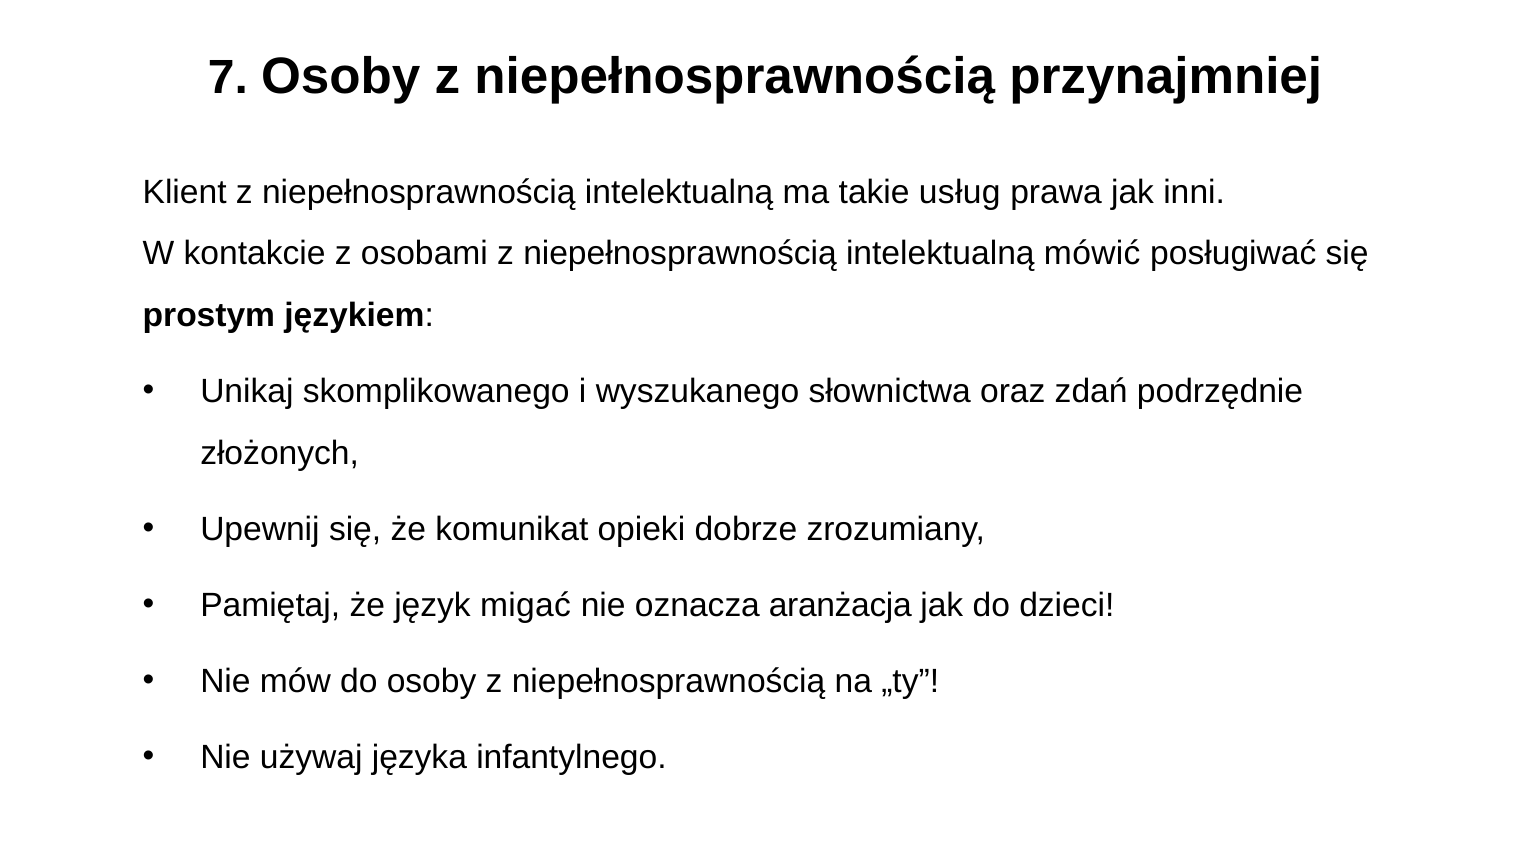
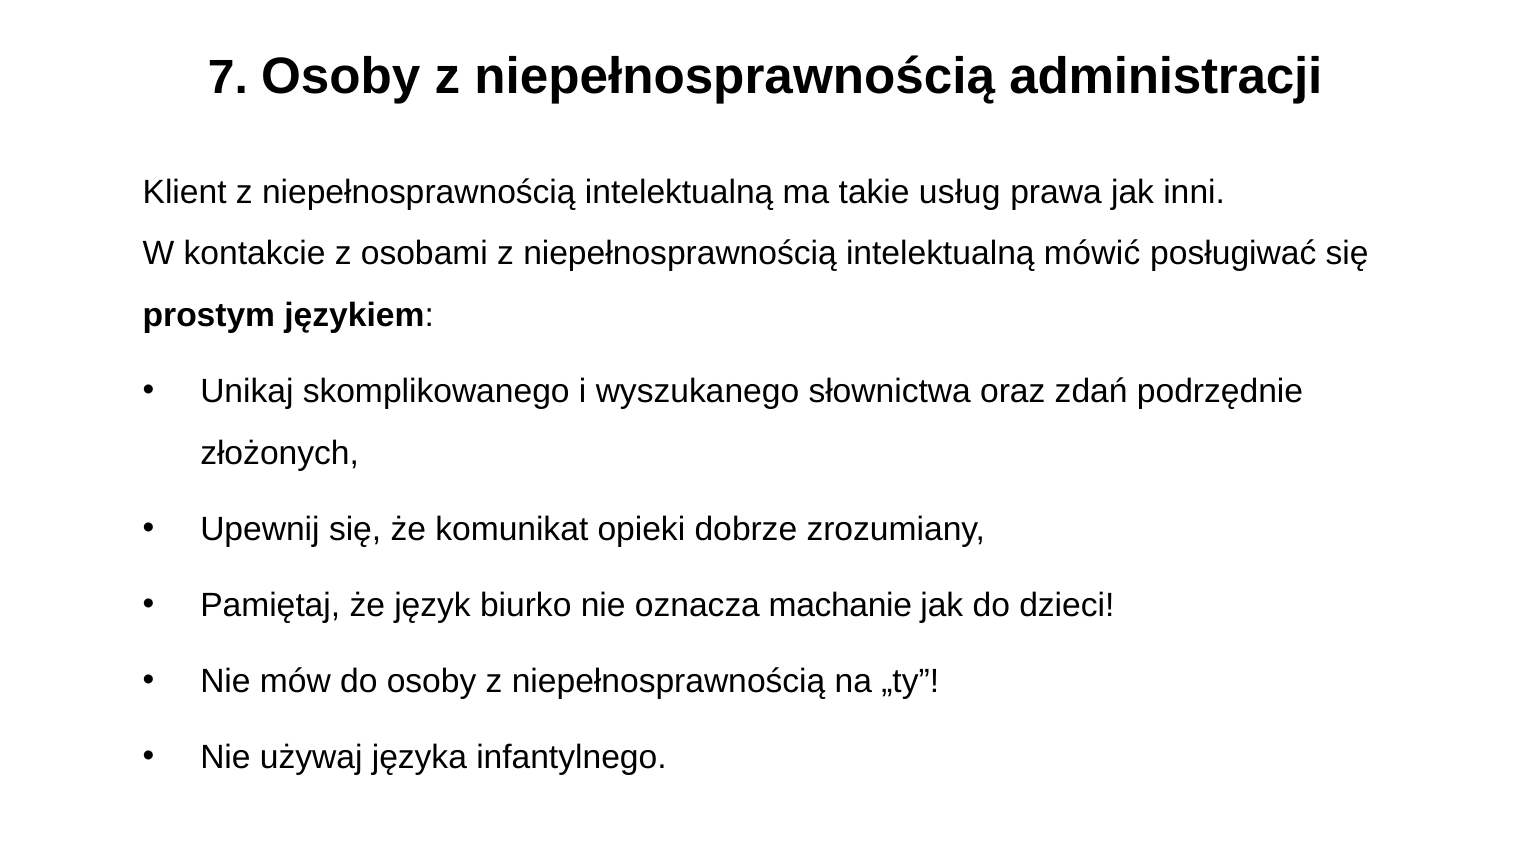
przynajmniej: przynajmniej -> administracji
migać: migać -> biurko
aranżacja: aranżacja -> machanie
